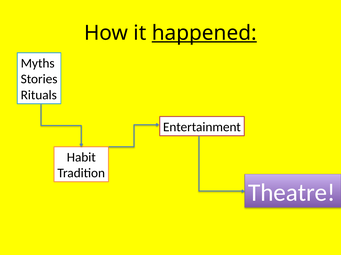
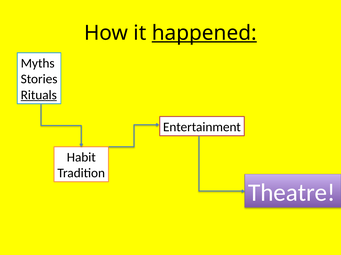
Rituals underline: none -> present
